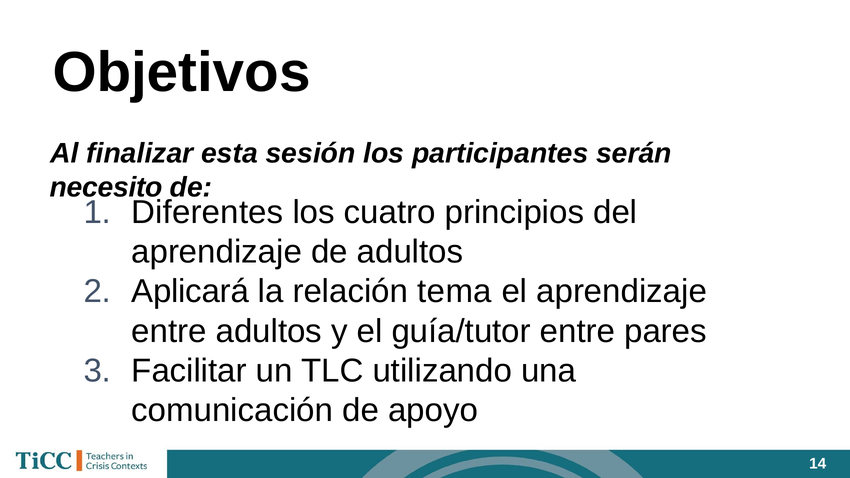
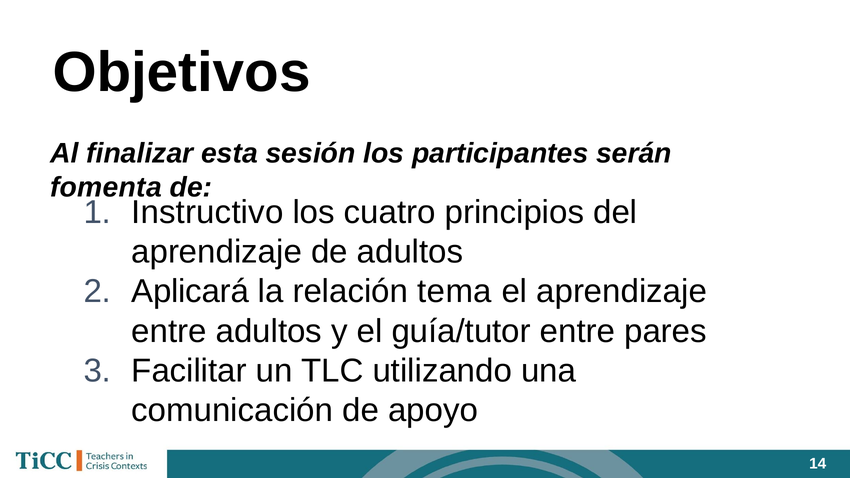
necesito: necesito -> fomenta
Diferentes: Diferentes -> Instructivo
